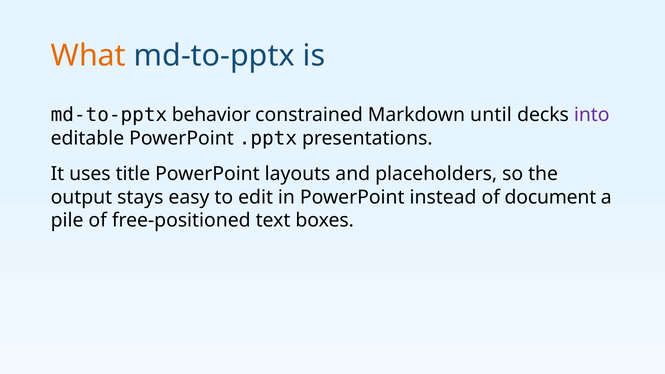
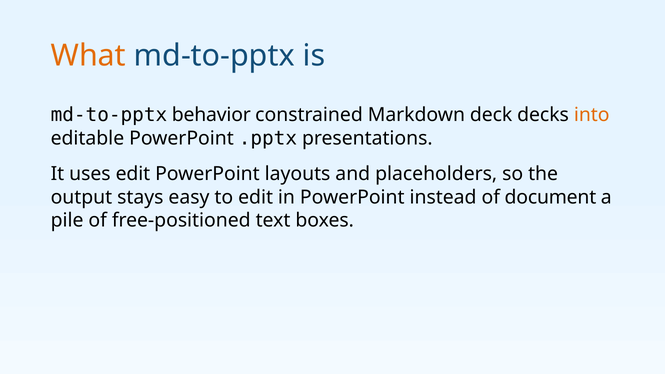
until: until -> deck
into colour: purple -> orange
uses title: title -> edit
